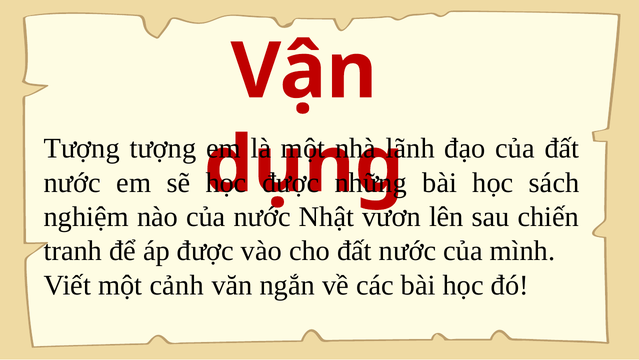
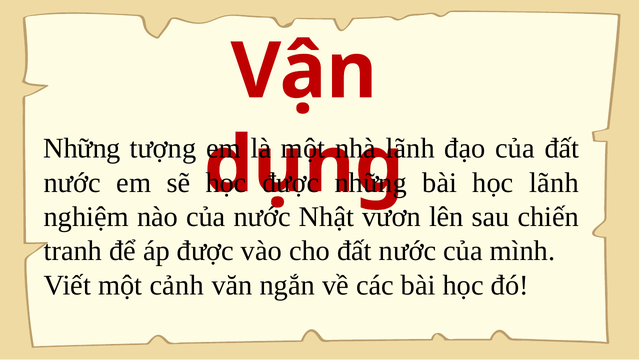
Tượng at (82, 148): Tượng -> Những
học sách: sách -> lãnh
